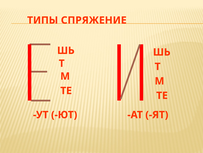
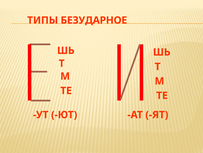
СПРЯЖЕНИЕ: СПРЯЖЕНИЕ -> БЕЗУДАРНОЕ
